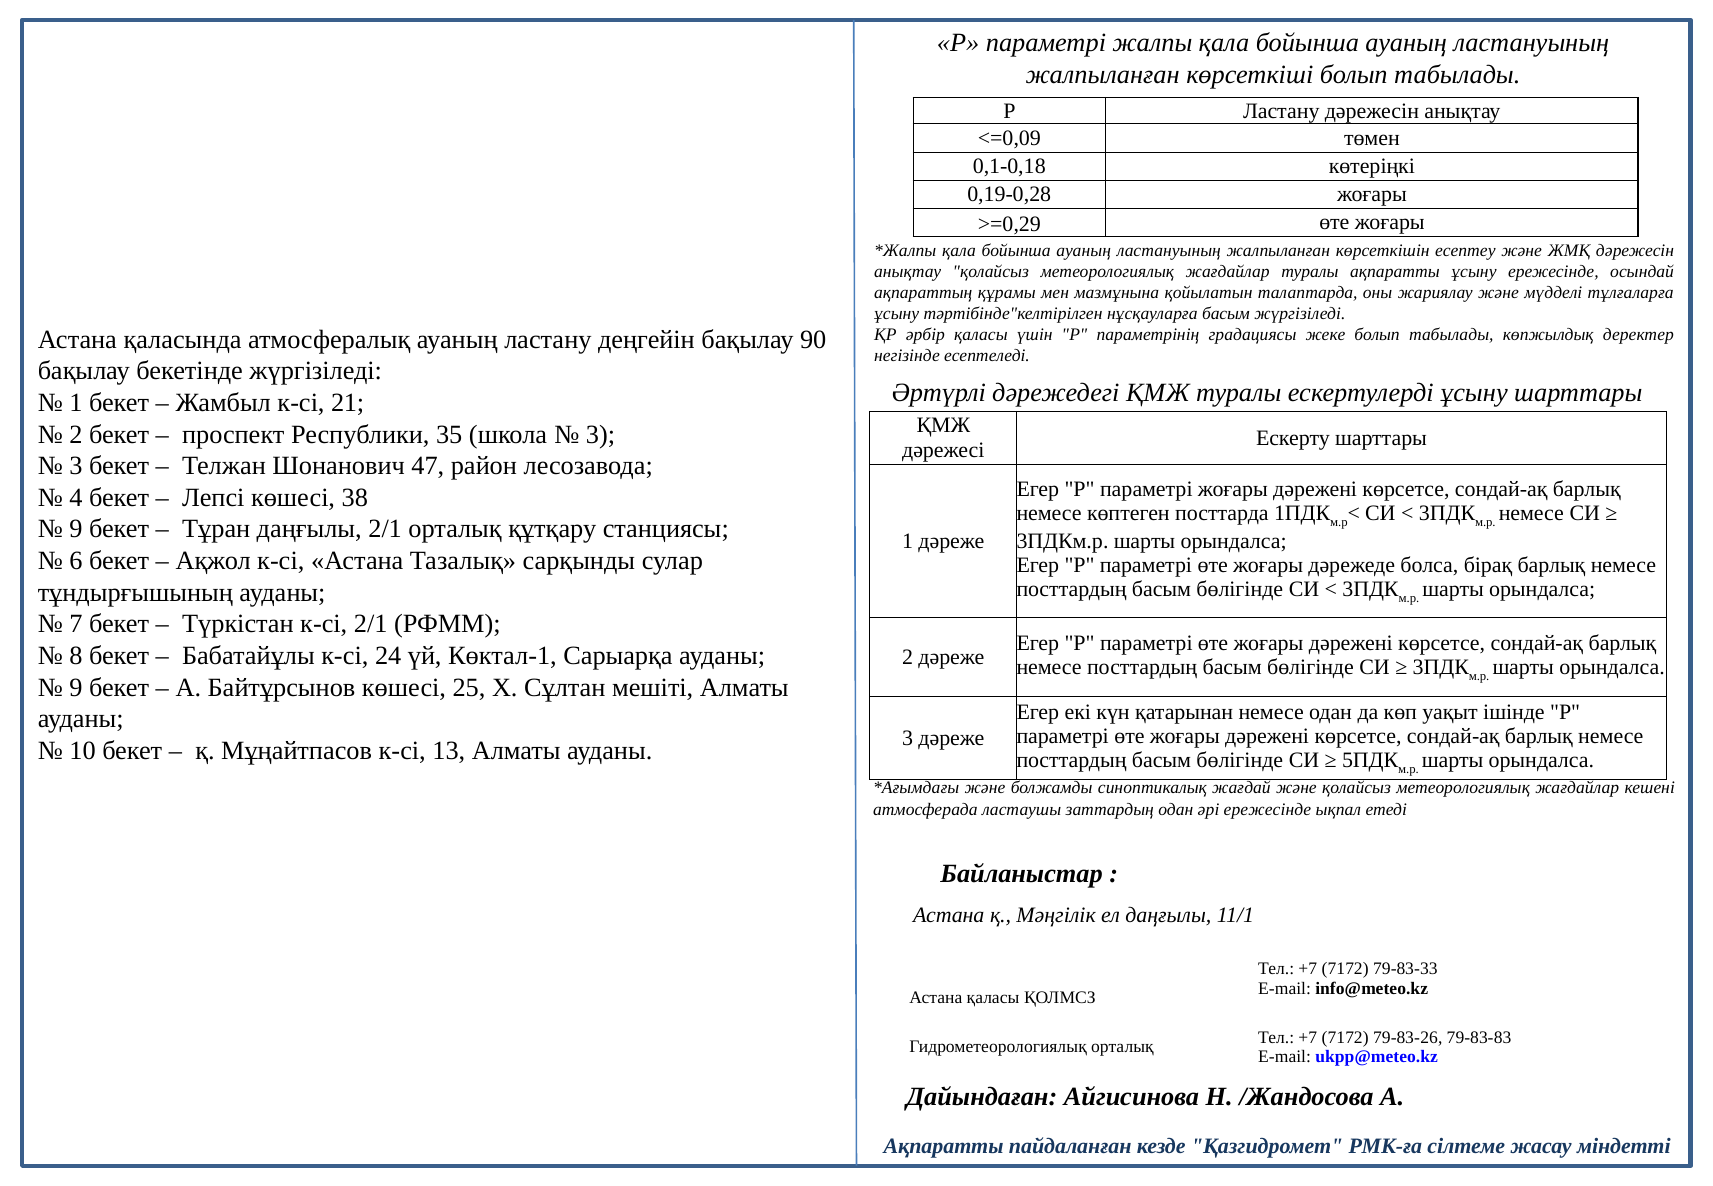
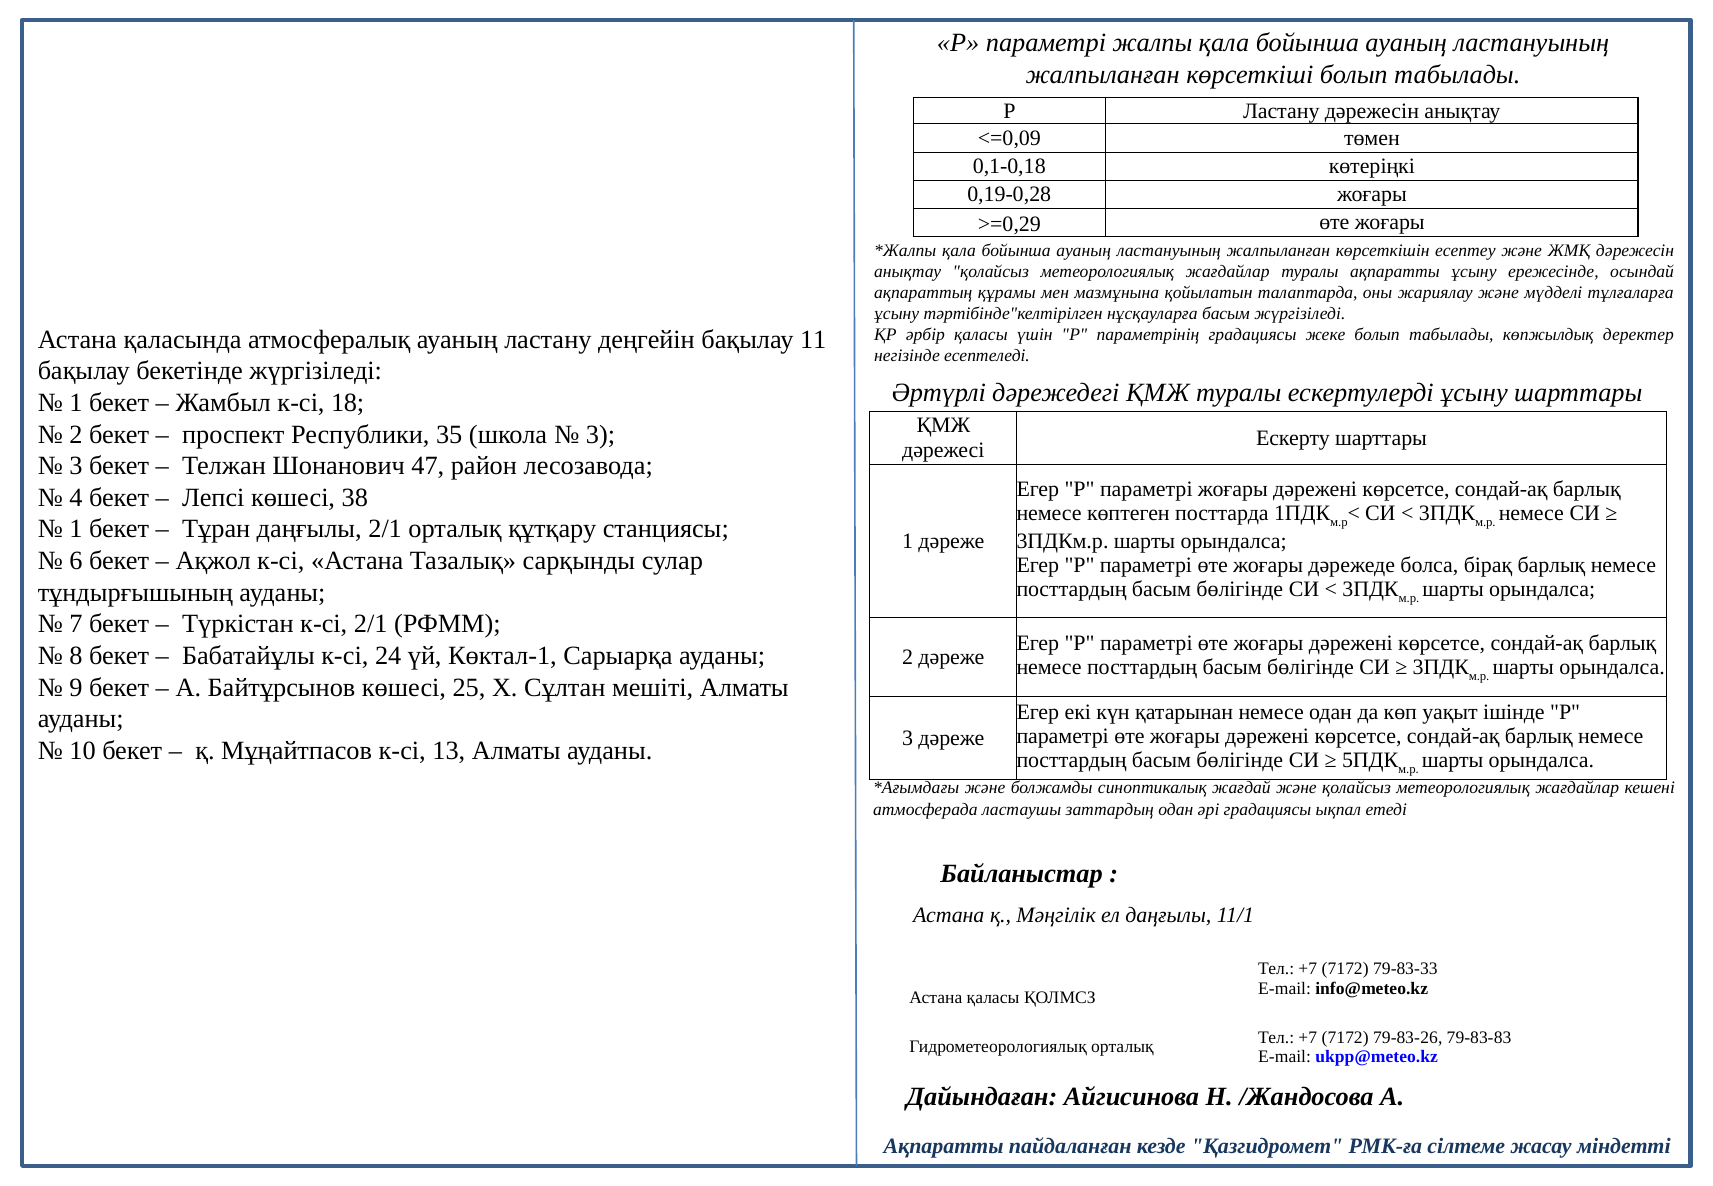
90: 90 -> 11
21: 21 -> 18
9 at (76, 529): 9 -> 1
әрі ережесінде: ережесінде -> градациясы
